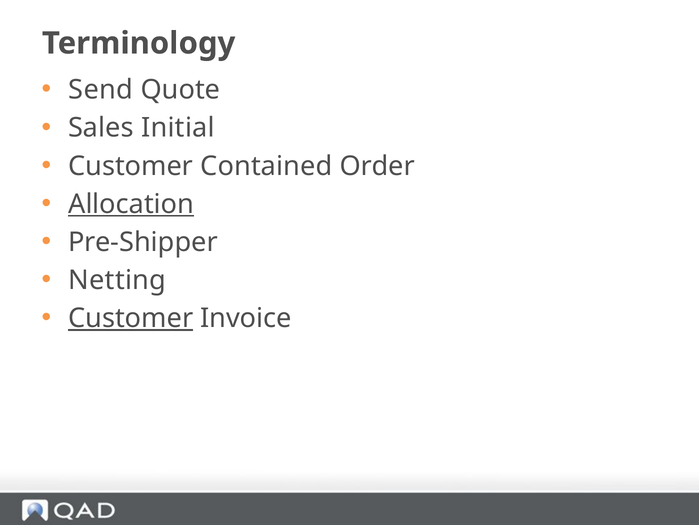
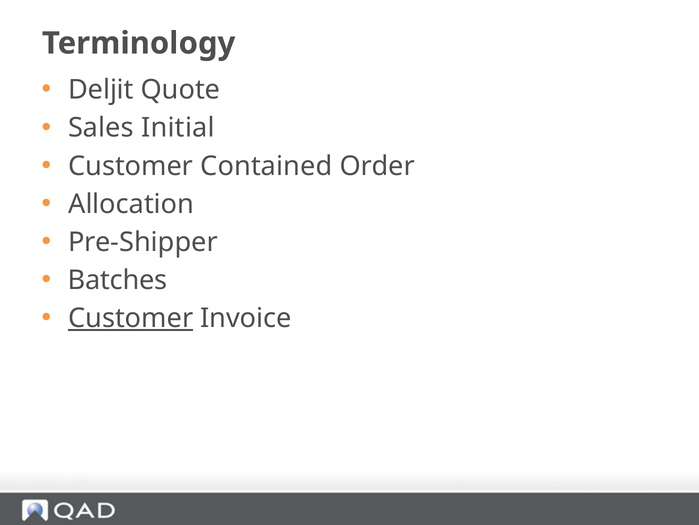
Send: Send -> Deljit
Allocation underline: present -> none
Netting: Netting -> Batches
